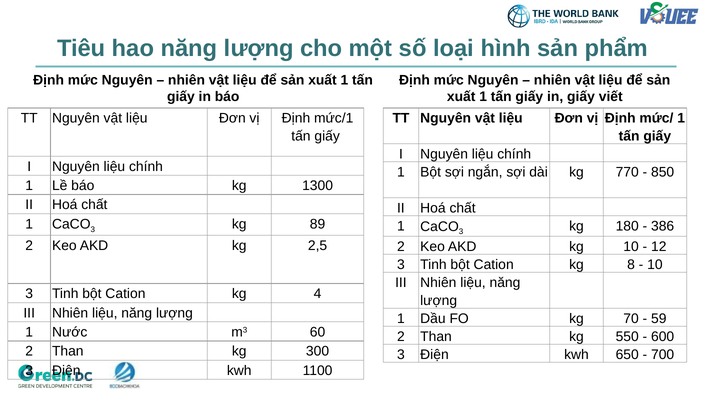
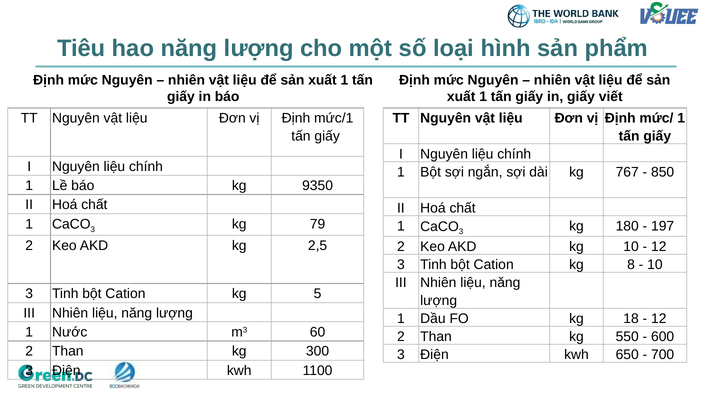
770: 770 -> 767
1300: 1300 -> 9350
89: 89 -> 79
386: 386 -> 197
4: 4 -> 5
70: 70 -> 18
59 at (659, 318): 59 -> 12
